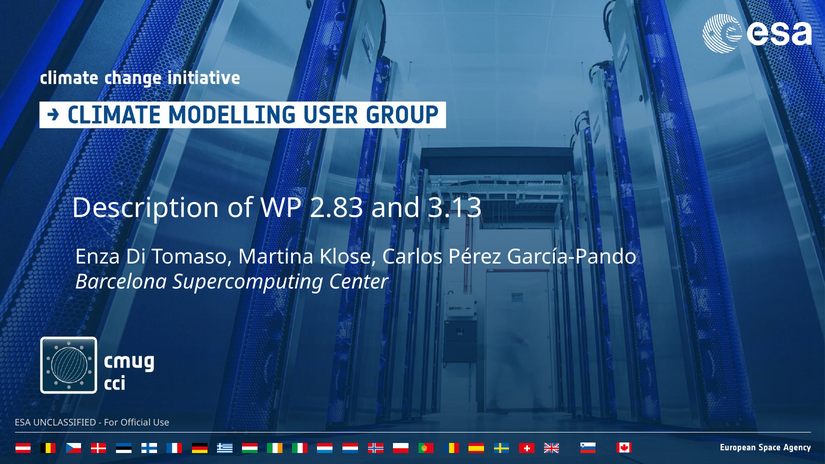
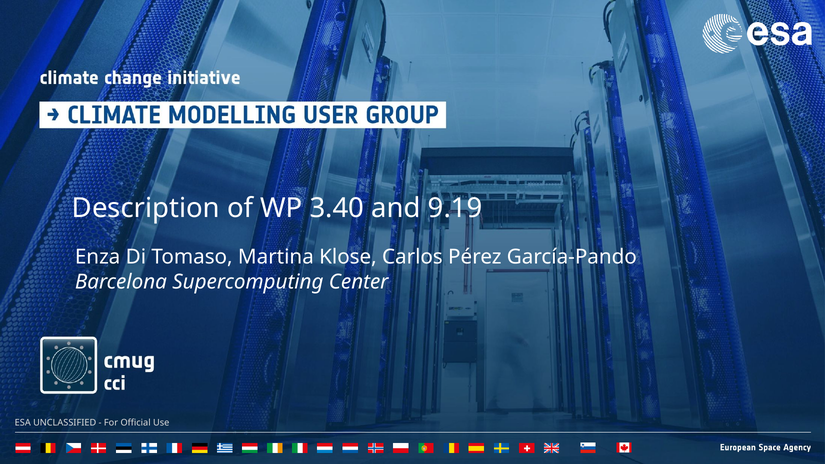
2.83: 2.83 -> 3.40
3.13: 3.13 -> 9.19
